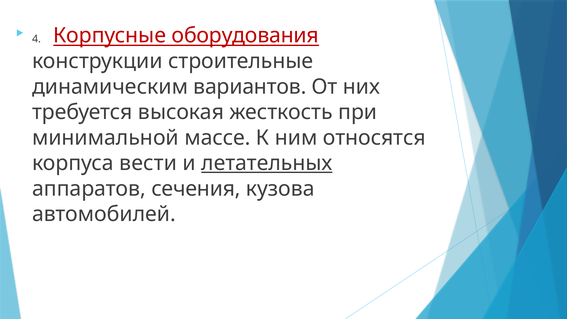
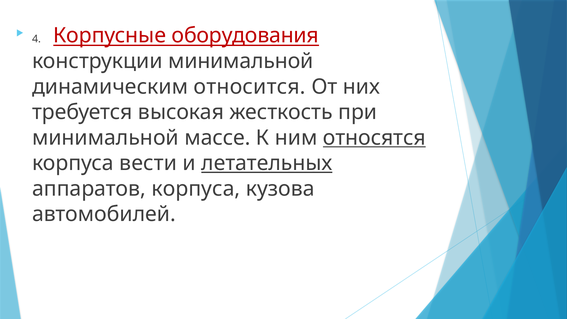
конструкции строительные: строительные -> минимальной
вариантов: вариантов -> относится
относятся underline: none -> present
аппаратов сечения: сечения -> корпуса
